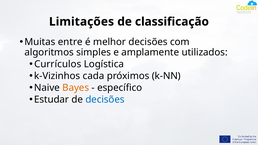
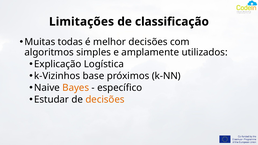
entre: entre -> todas
Currículos: Currículos -> Explicação
cada: cada -> base
decisões at (105, 100) colour: blue -> orange
